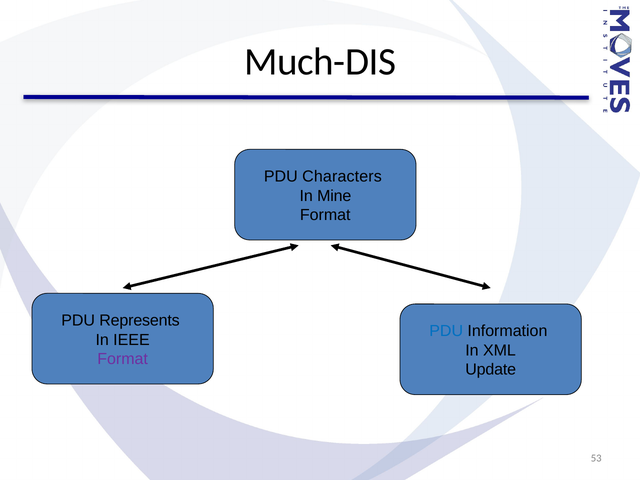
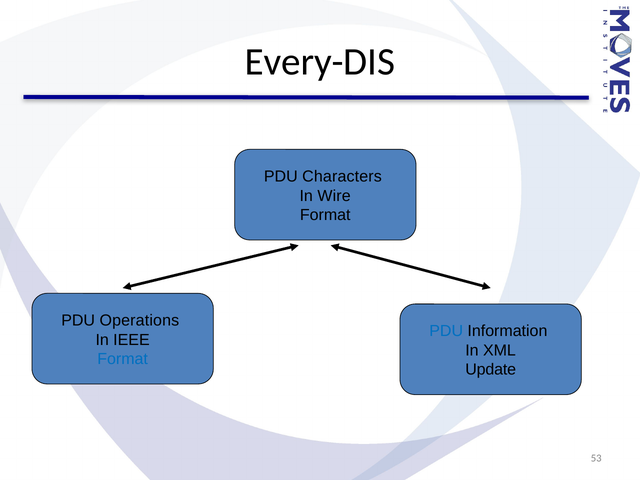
Much-DIS: Much-DIS -> Every-DIS
Mine: Mine -> Wire
Represents: Represents -> Operations
Format at (123, 359) colour: purple -> blue
